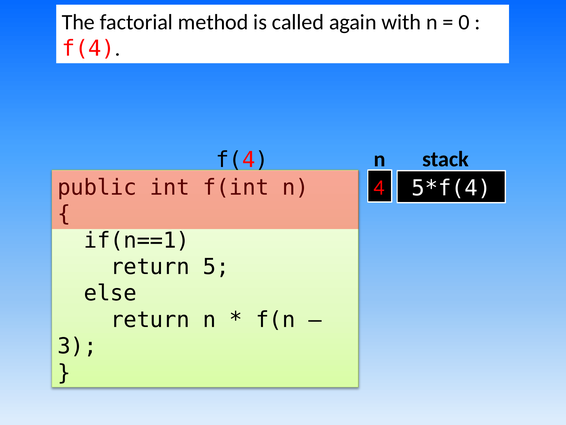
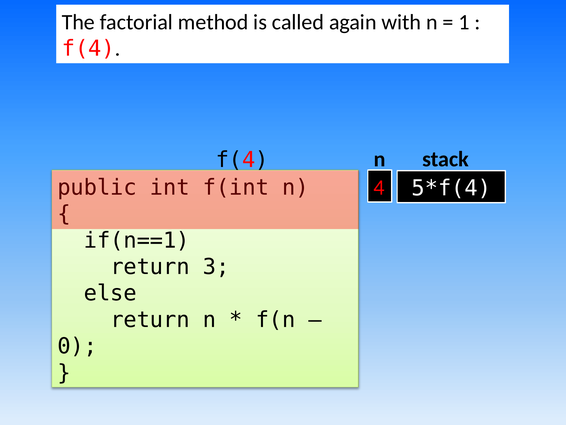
0: 0 -> 1
5: 5 -> 3
3: 3 -> 0
